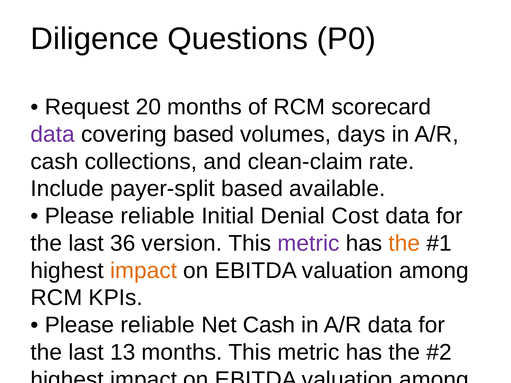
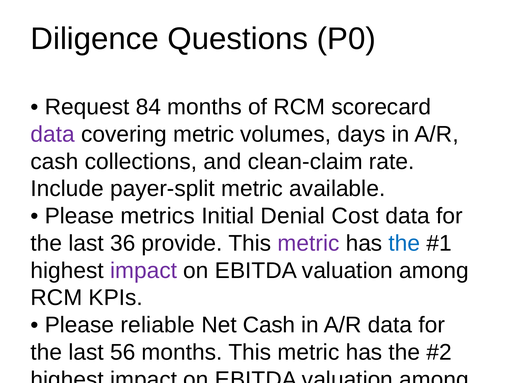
20: 20 -> 84
covering based: based -> metric
payer-split based: based -> metric
reliable at (158, 216): reliable -> metrics
36 version: version -> provide
the at (404, 243) colour: orange -> blue
impact at (144, 271) colour: orange -> purple
13: 13 -> 56
